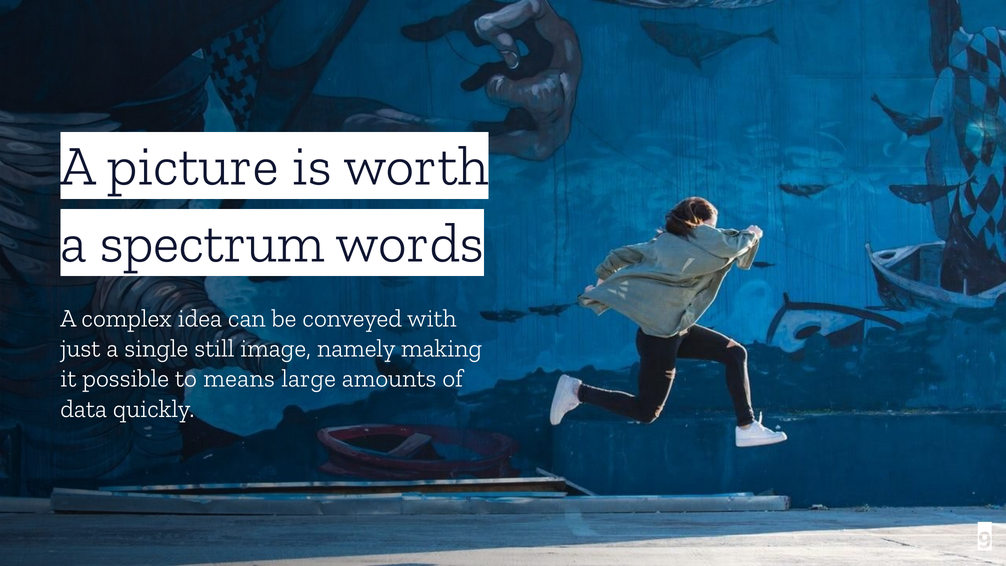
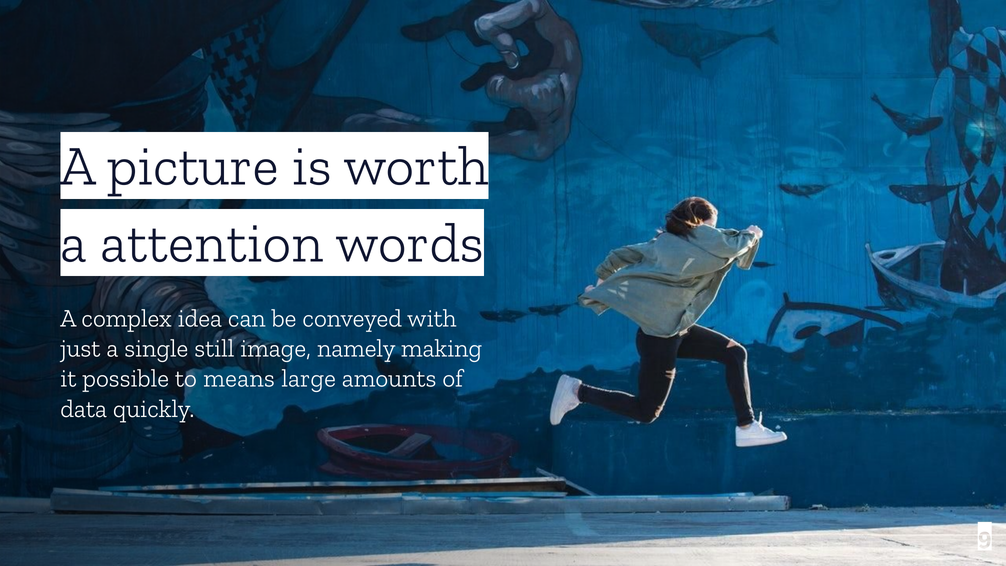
spectrum: spectrum -> attention
